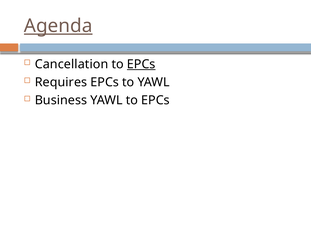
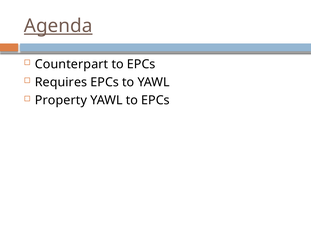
Cancellation: Cancellation -> Counterpart
EPCs at (141, 64) underline: present -> none
Business: Business -> Property
